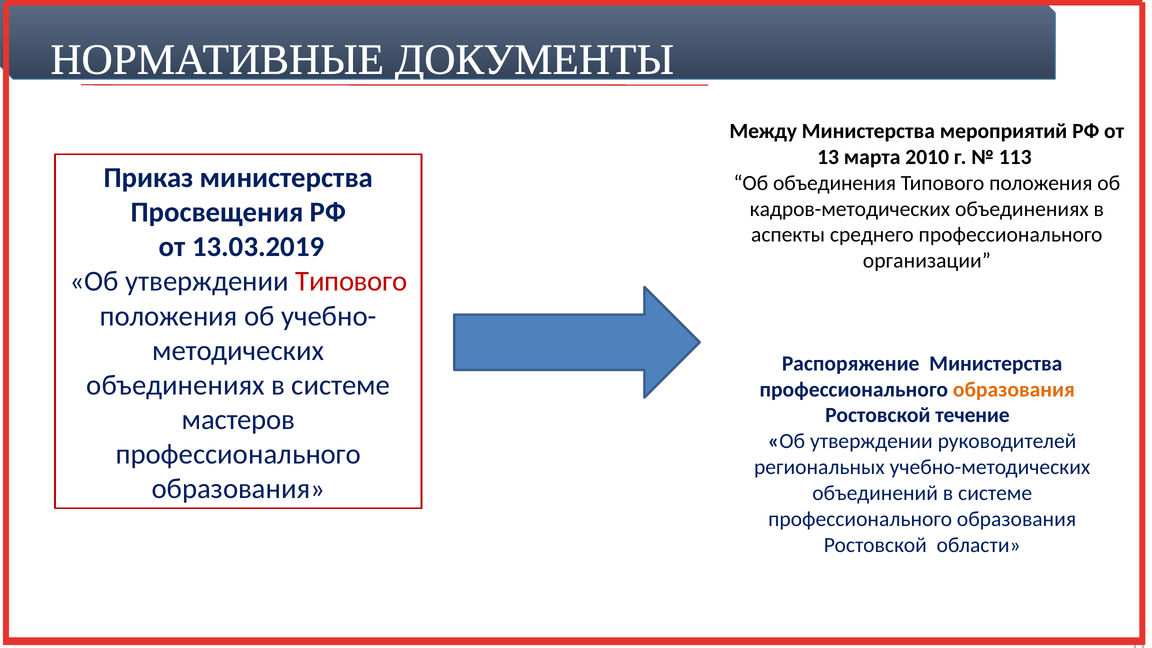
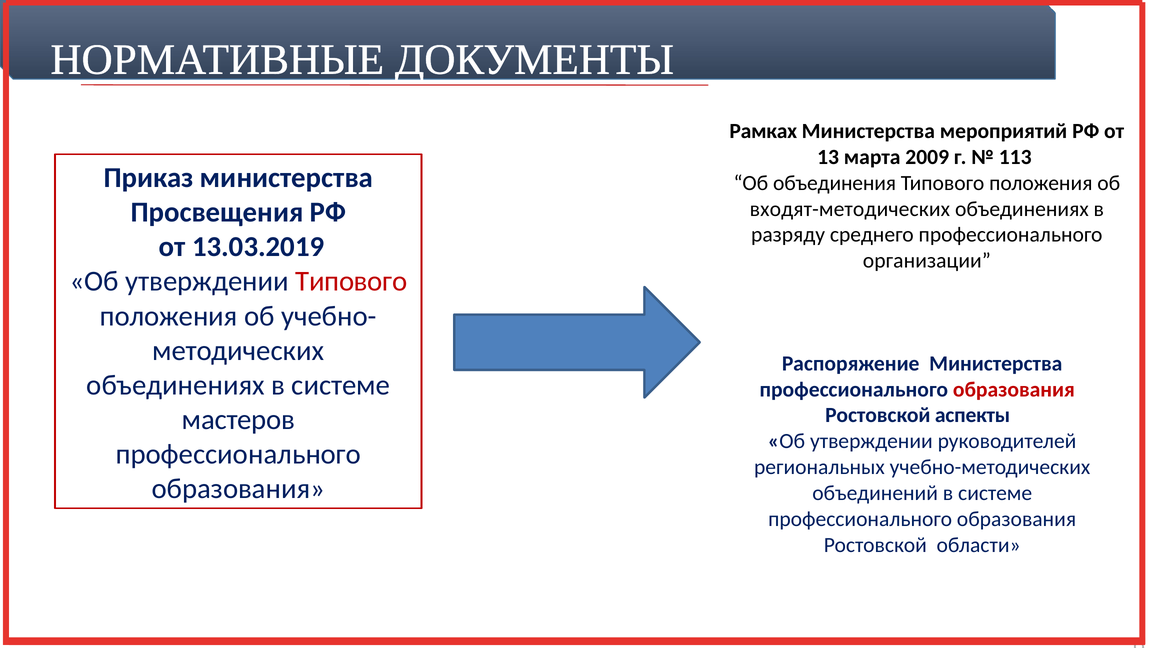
Между: Между -> Рамках
2010: 2010 -> 2009
кадров-методических: кадров-методических -> входят-методических
аспекты: аспекты -> разряду
образования at (1014, 389) colour: orange -> red
течение: течение -> аспекты
